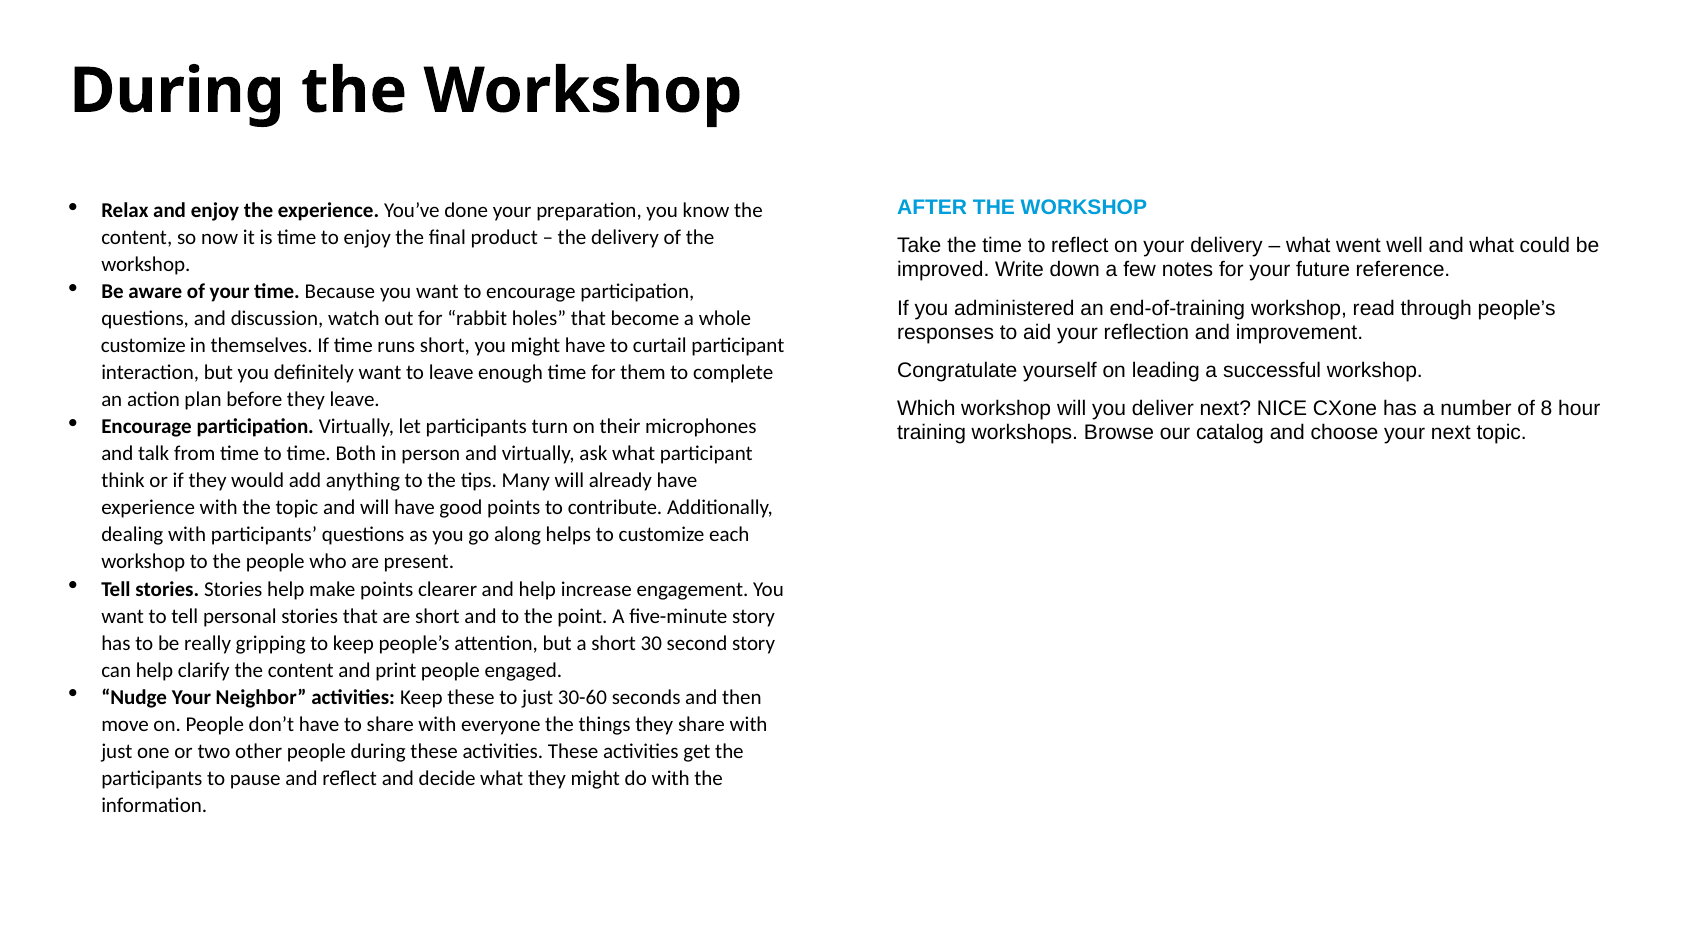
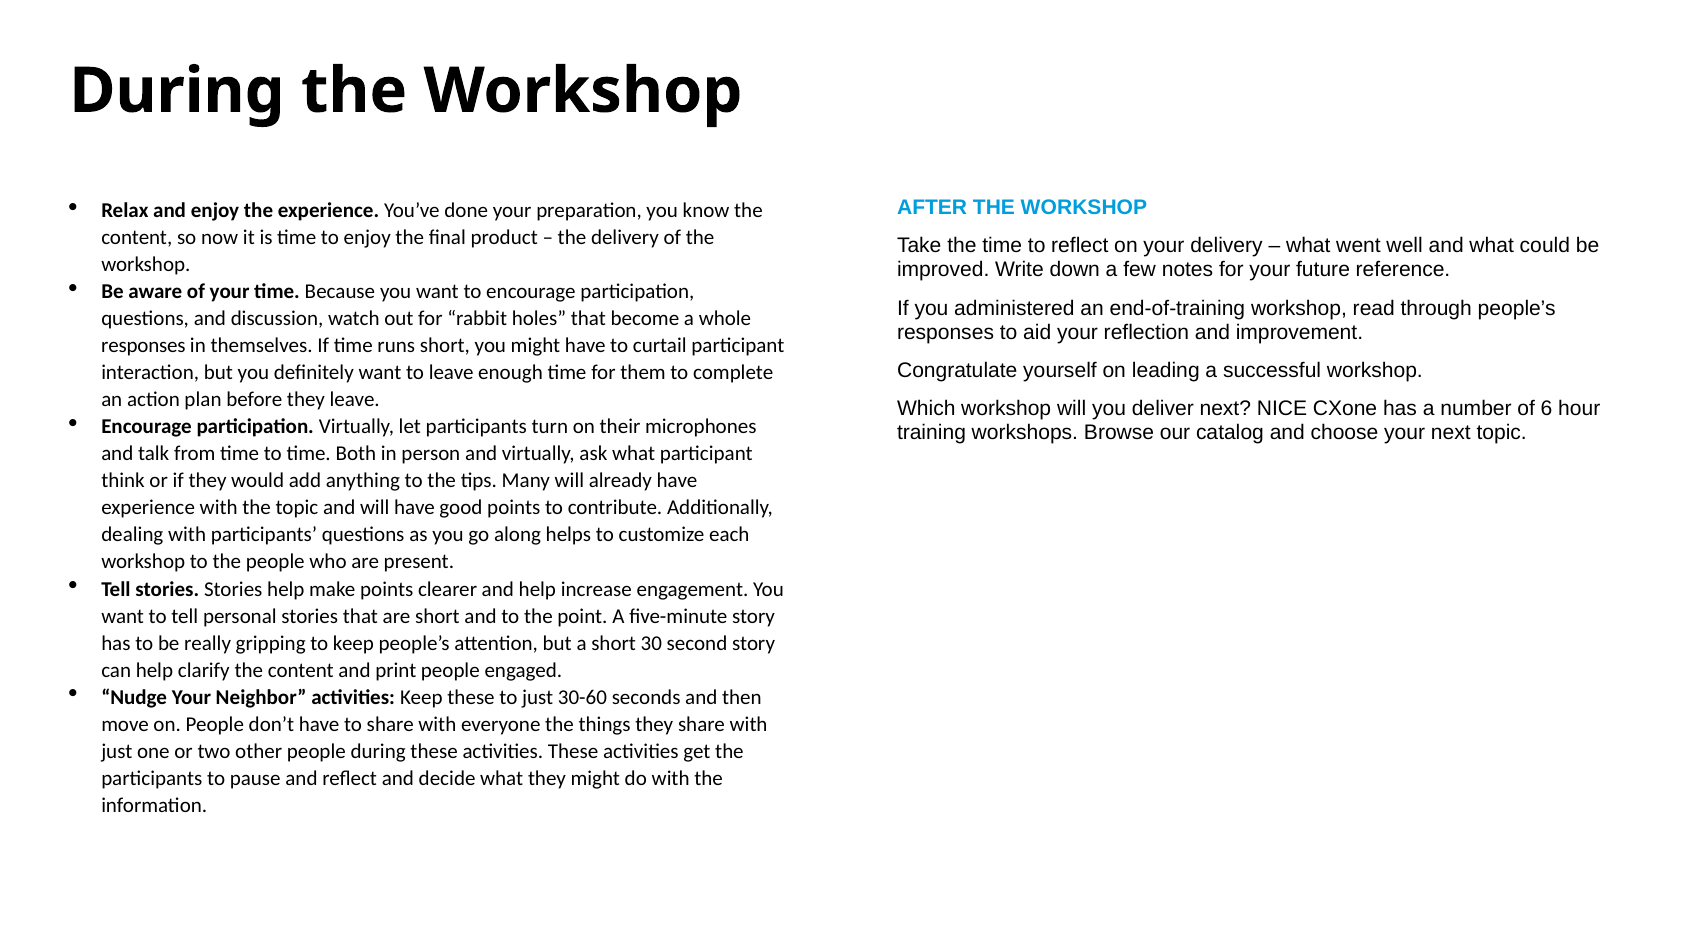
customize at (143, 346): customize -> responses
8: 8 -> 6
